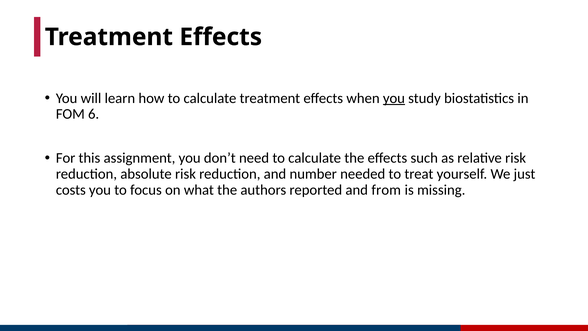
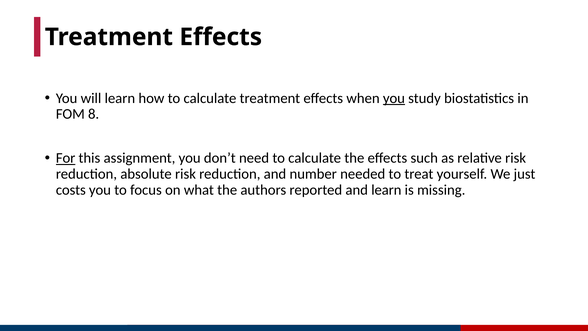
6: 6 -> 8
For underline: none -> present
and from: from -> learn
